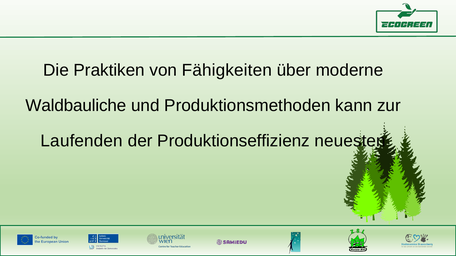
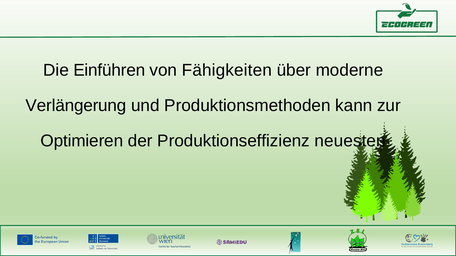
Praktiken: Praktiken -> Einführen
Waldbauliche: Waldbauliche -> Verlängerung
Laufenden: Laufenden -> Optimieren
